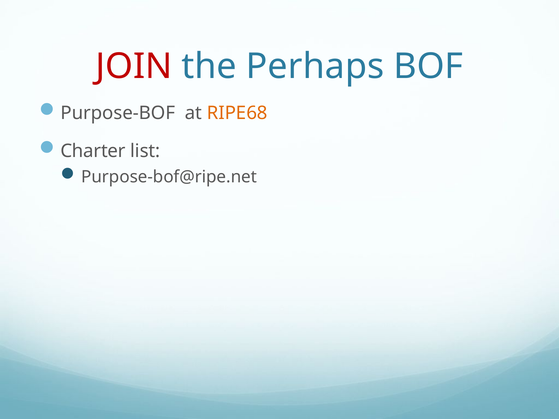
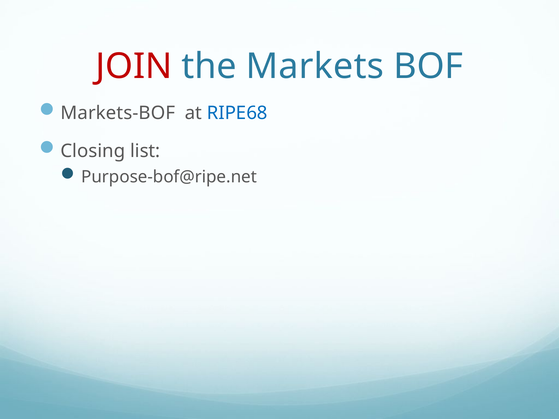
Perhaps: Perhaps -> Markets
Purpose-BOF: Purpose-BOF -> Markets-BOF
RIPE68 colour: orange -> blue
Charter: Charter -> Closing
